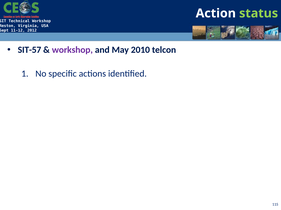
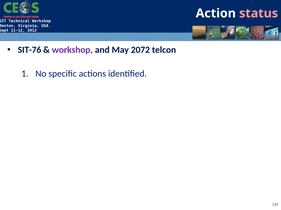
status colour: light green -> pink
SIT-57: SIT-57 -> SIT-76
2010: 2010 -> 2072
